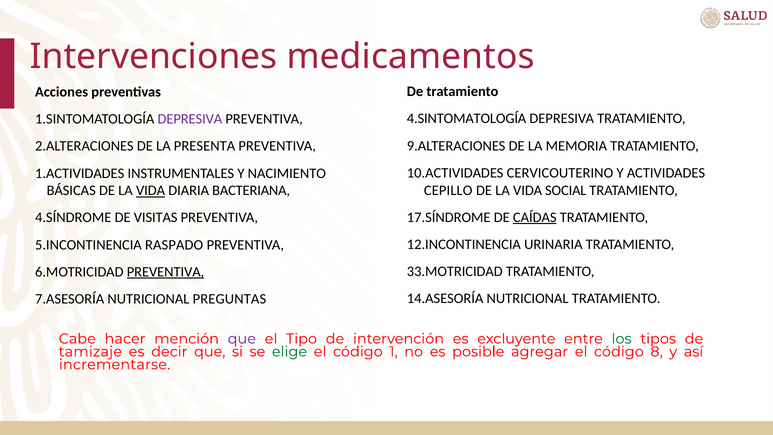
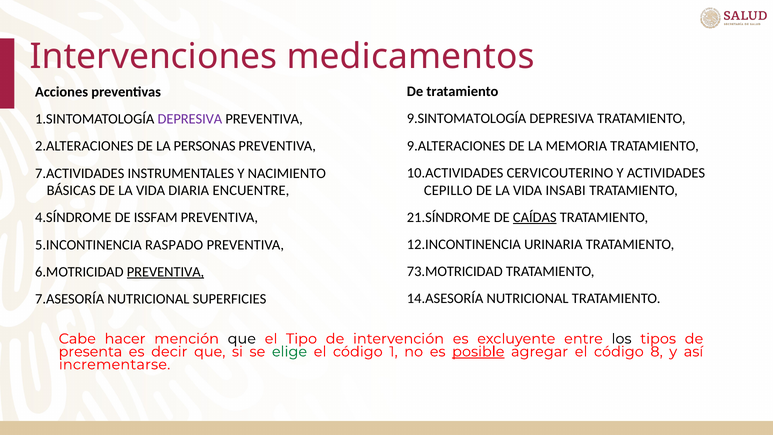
4.SINTOMATOLOGÍA: 4.SINTOMATOLOGÍA -> 9.SINTOMATOLOGÍA
PRESENTA: PRESENTA -> PERSONAS
1.ACTIVIDADES: 1.ACTIVIDADES -> 7.ACTIVIDADES
SOCIAL: SOCIAL -> INSABI
VIDA at (151, 191) underline: present -> none
BACTERIANA: BACTERIANA -> ENCUENTRE
17.SÍNDROME: 17.SÍNDROME -> 21.SÍNDROME
VISITAS: VISITAS -> ISSFAM
33.MOTRICIDAD: 33.MOTRICIDAD -> 73.MOTRICIDAD
PREGUNTAS: PREGUNTAS -> SUPERFICIES
que at (242, 339) colour: purple -> black
los colour: green -> black
tamizaje: tamizaje -> presenta
posible underline: none -> present
